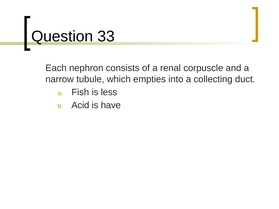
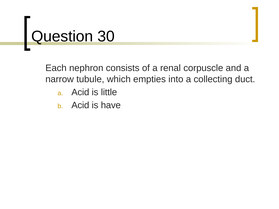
33: 33 -> 30
a Fish: Fish -> Acid
less: less -> little
